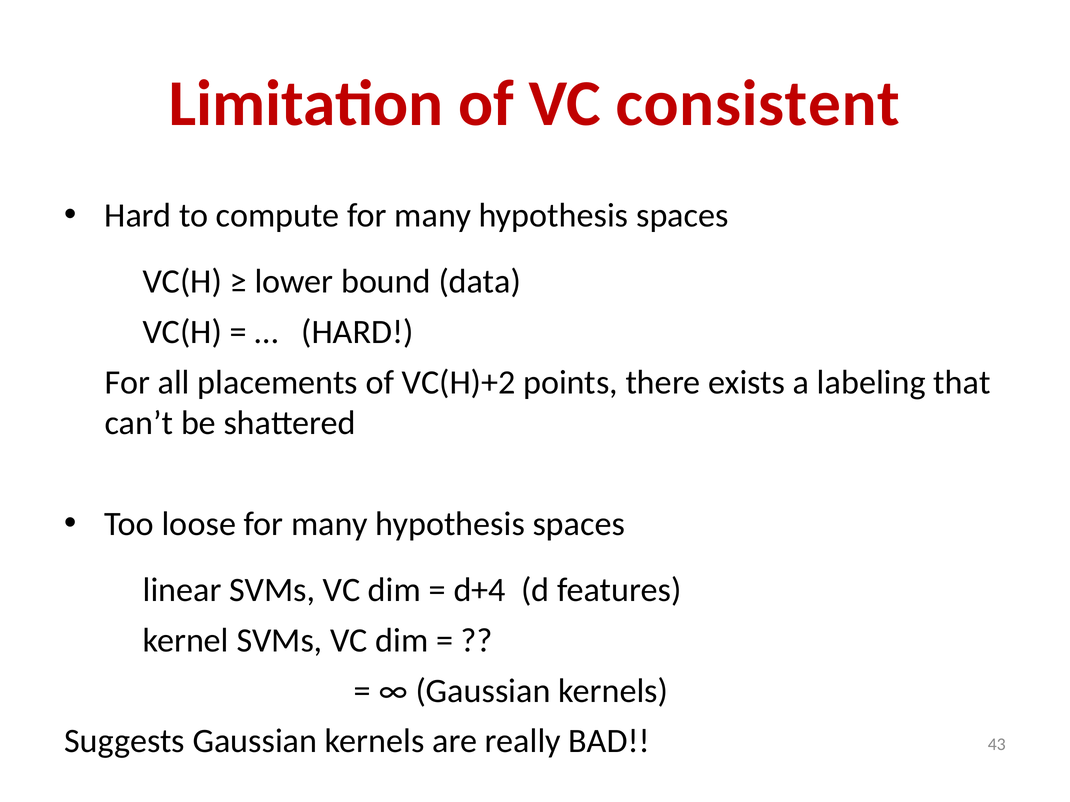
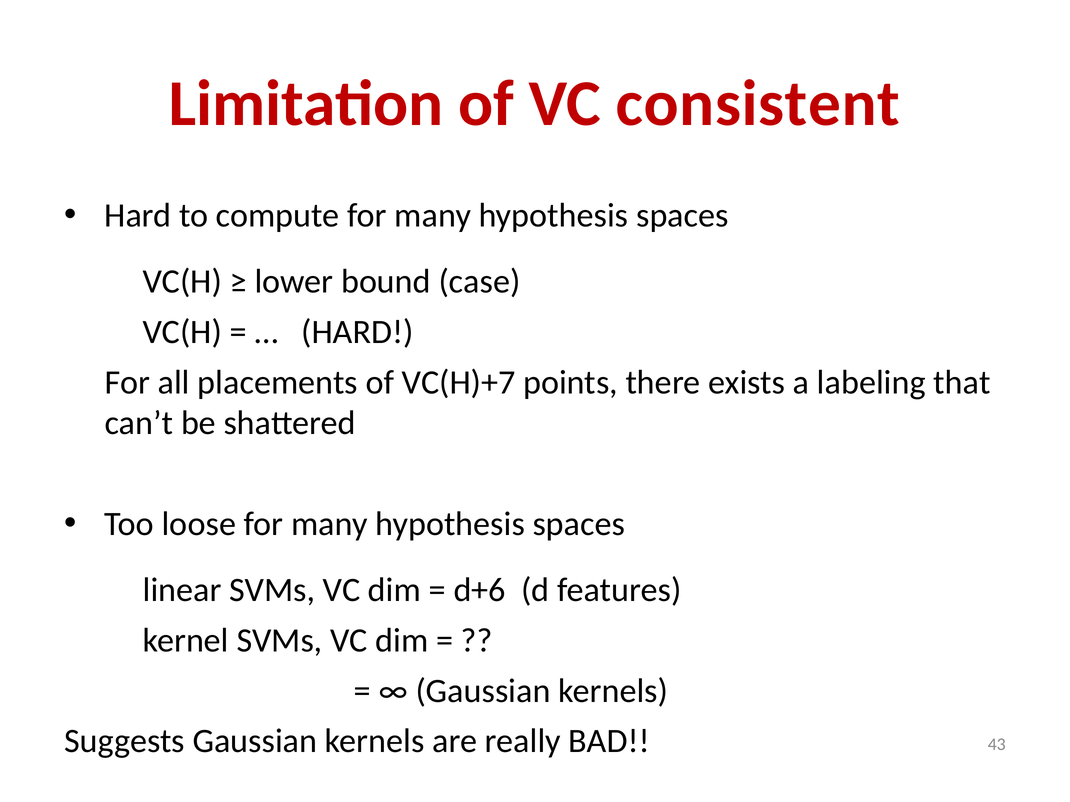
data: data -> case
VC(H)+2: VC(H)+2 -> VC(H)+7
d+4: d+4 -> d+6
